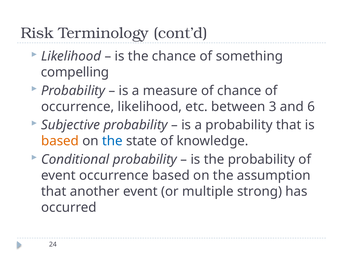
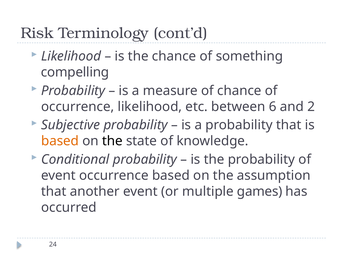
3: 3 -> 6
6: 6 -> 2
the at (112, 141) colour: blue -> black
strong: strong -> games
